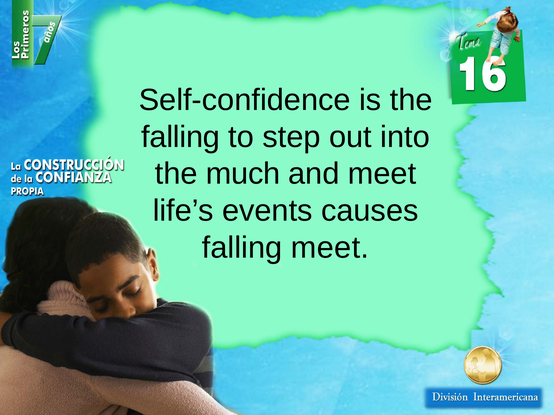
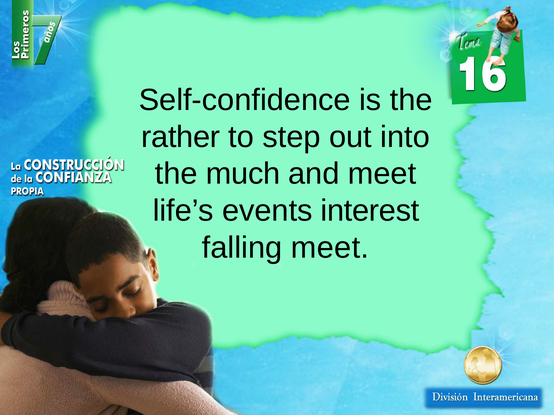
falling at (181, 137): falling -> rather
causes: causes -> interest
